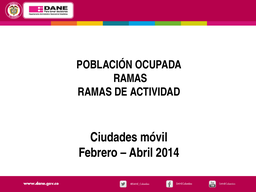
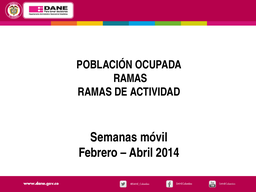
Ciudades: Ciudades -> Semanas
